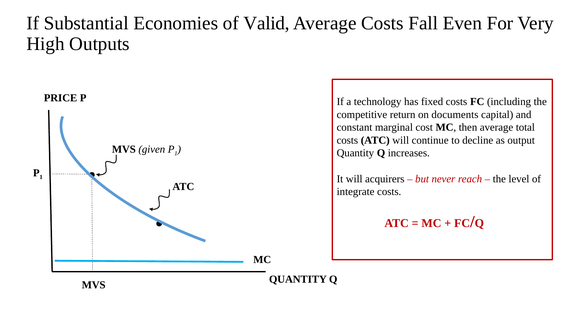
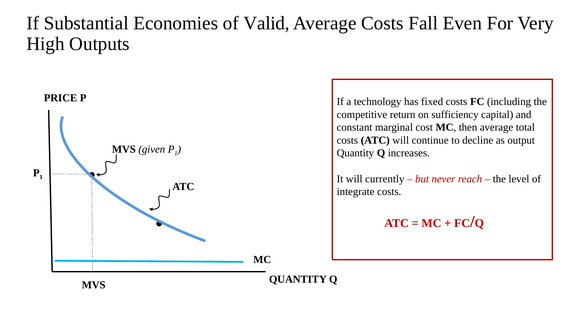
documents: documents -> sufficiency
acquirers: acquirers -> currently
